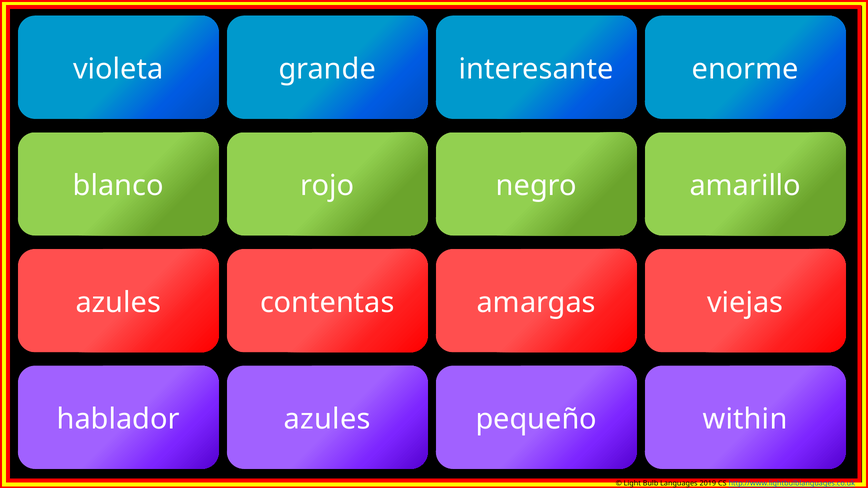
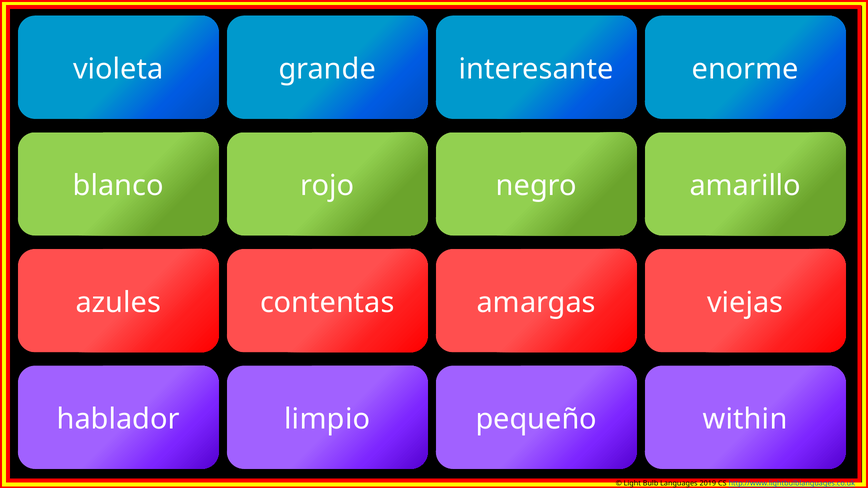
azules at (327, 419): azules -> limpio
